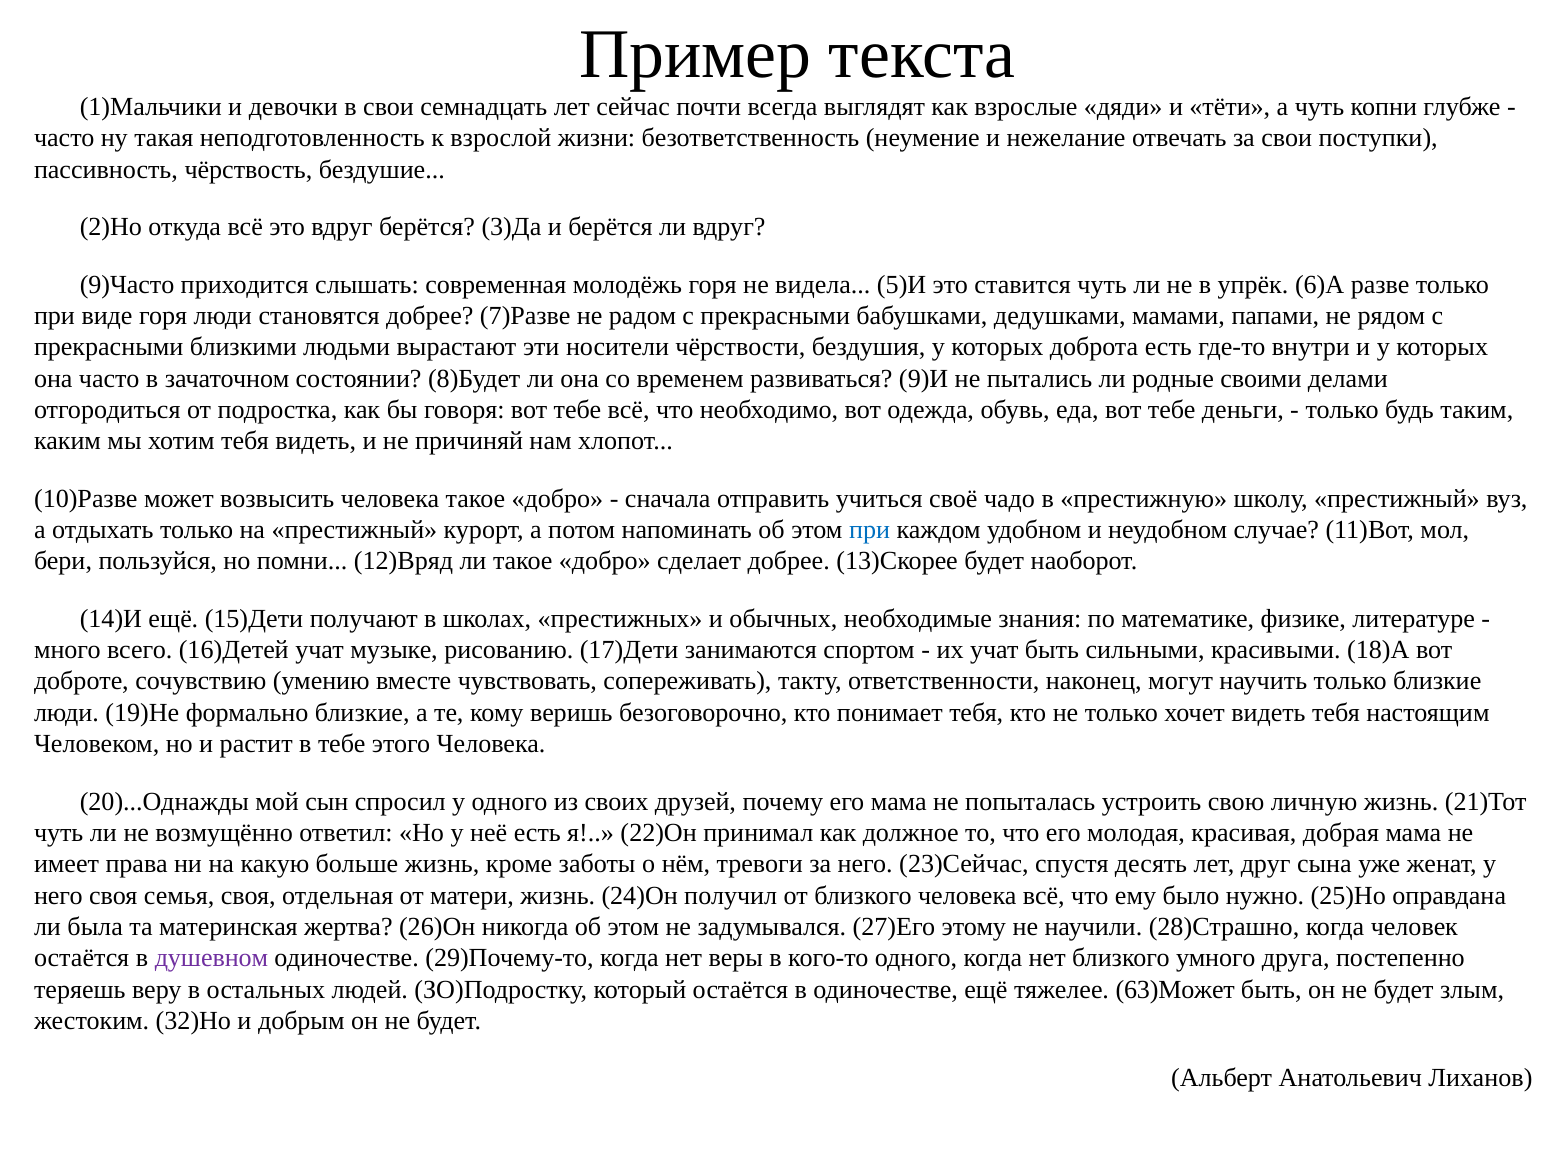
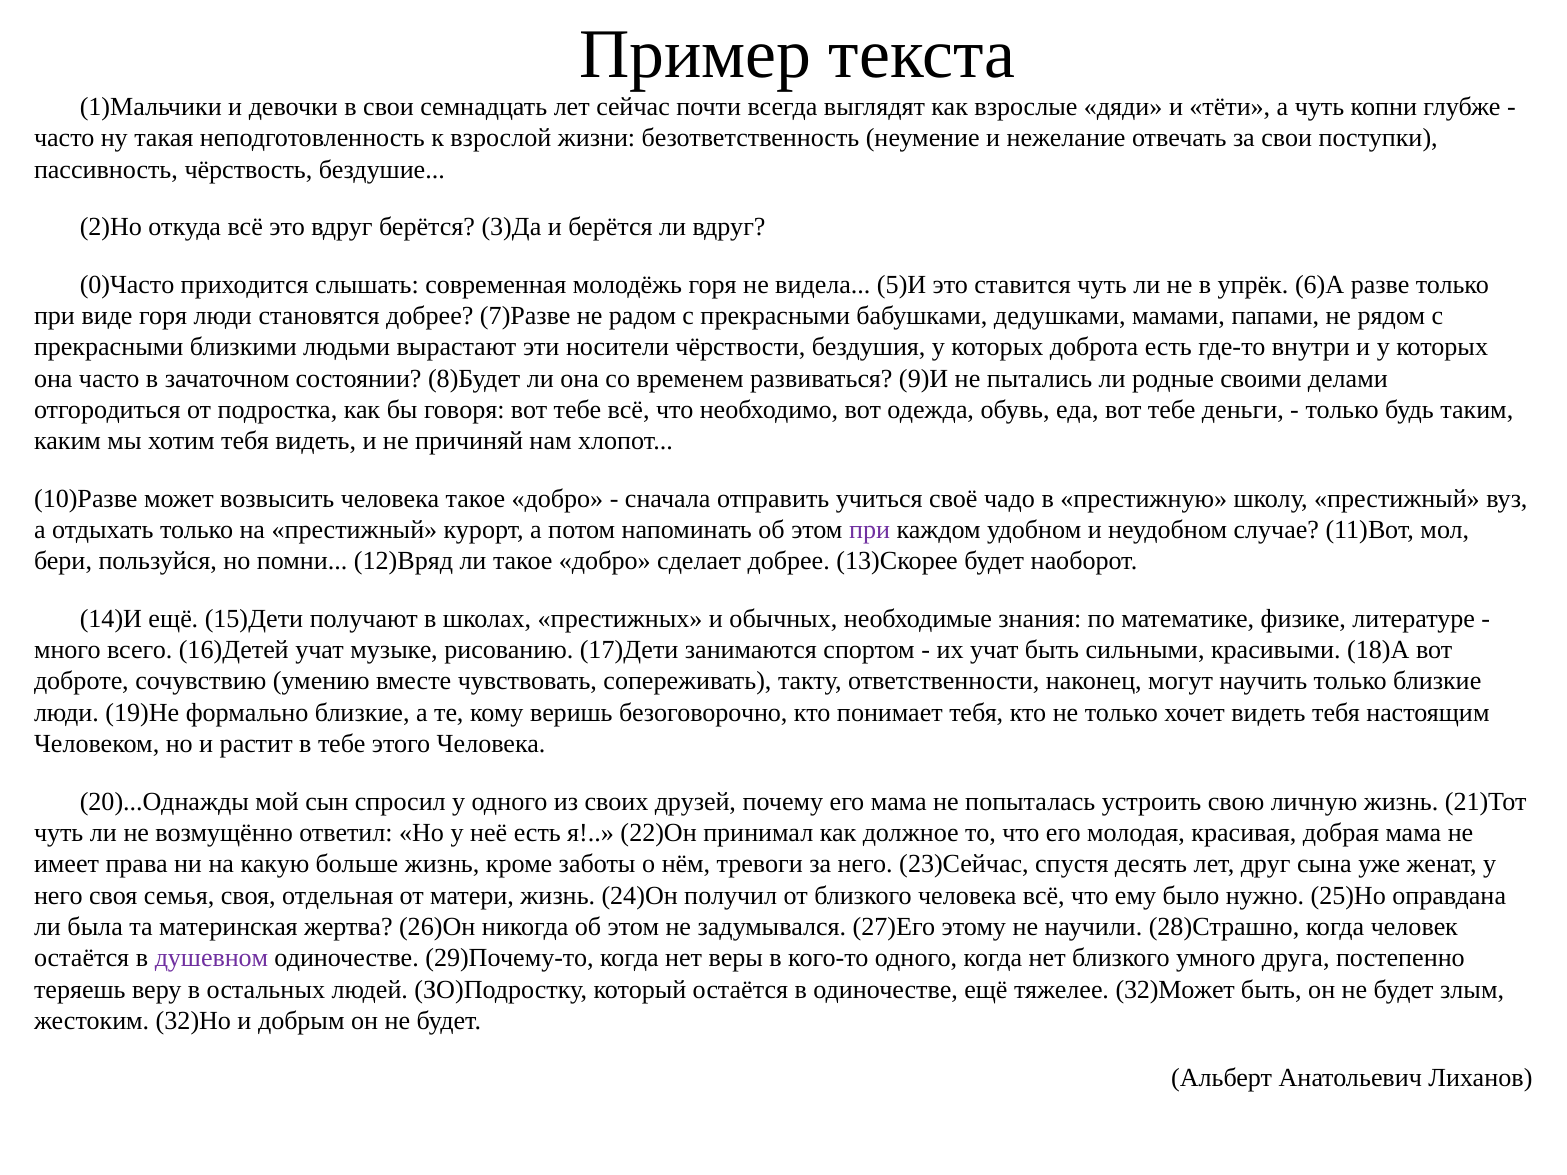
9)Часто: 9)Часто -> 0)Часто
при at (870, 530) colour: blue -> purple
63)Может: 63)Может -> 32)Может
